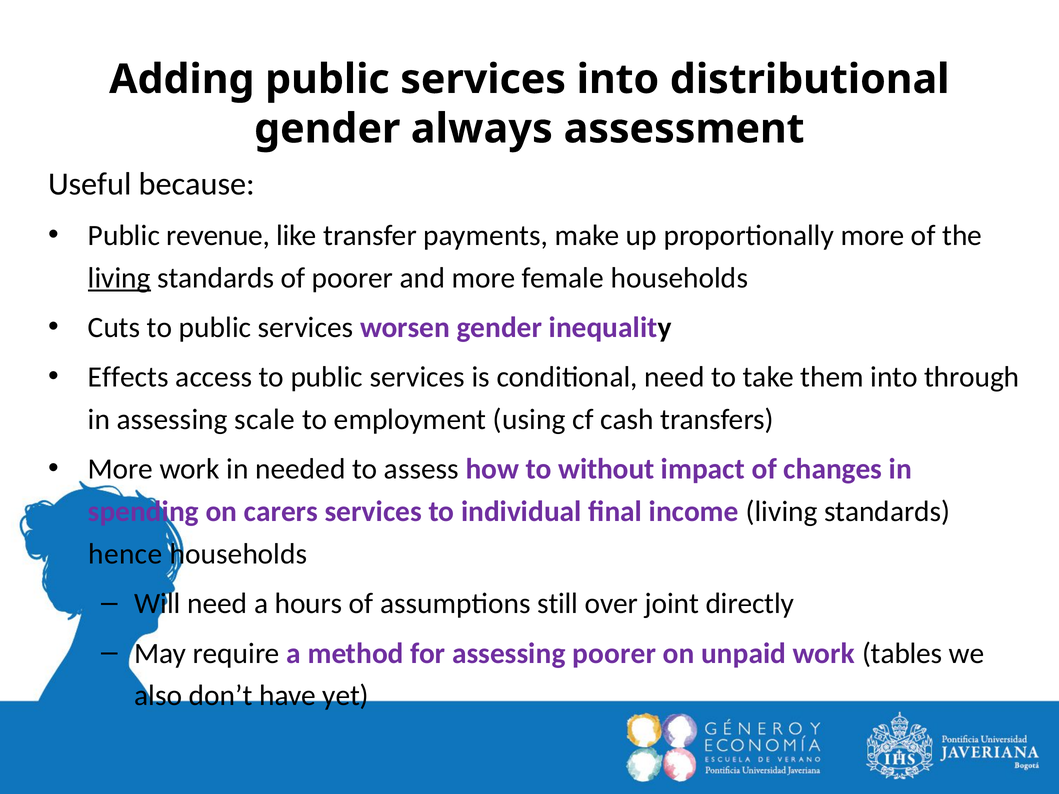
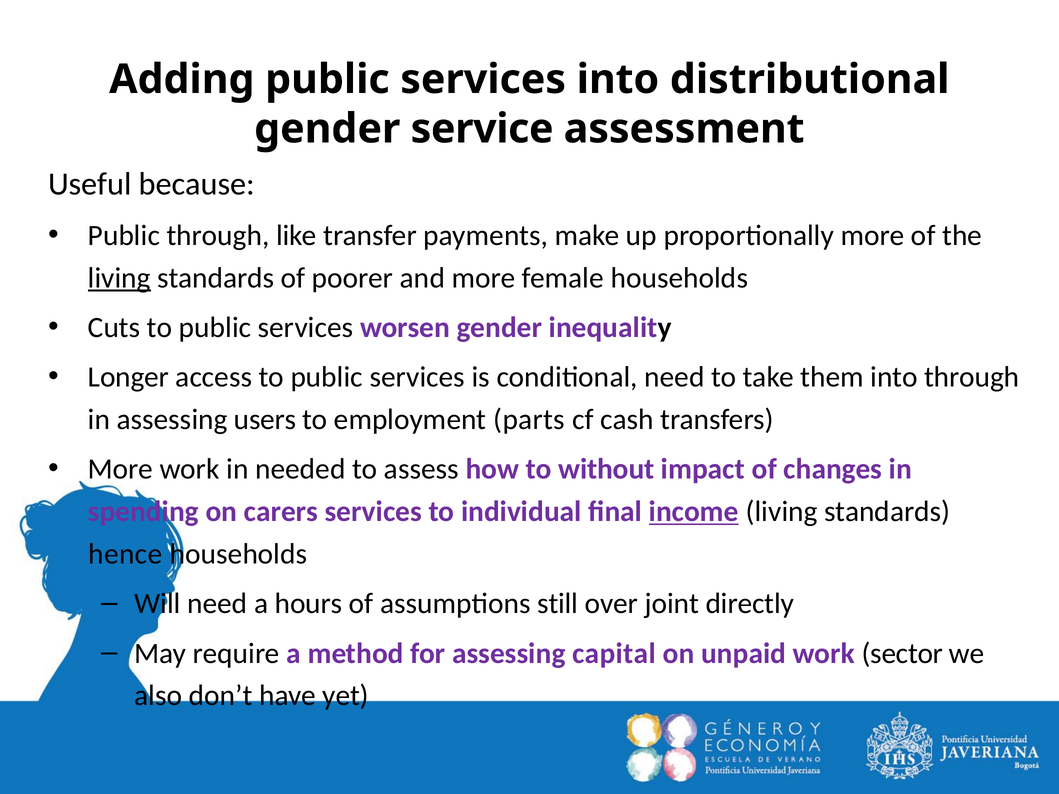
always: always -> service
Public revenue: revenue -> through
Effects: Effects -> Longer
scale: scale -> users
using: using -> parts
income underline: none -> present
assessing poorer: poorer -> capital
tables: tables -> sector
